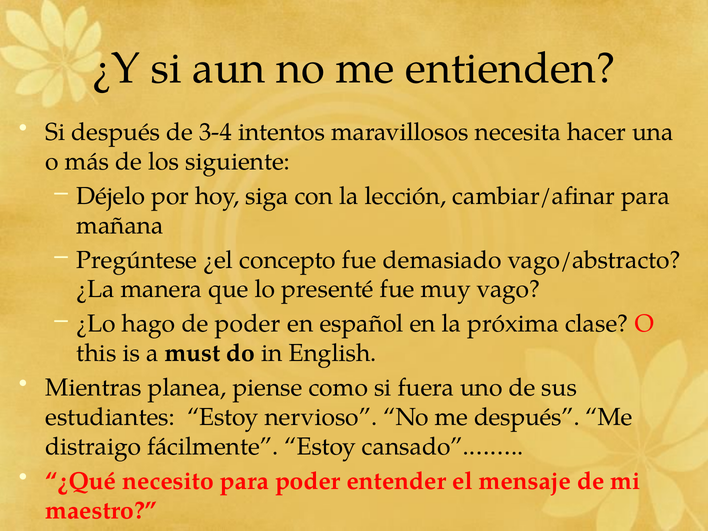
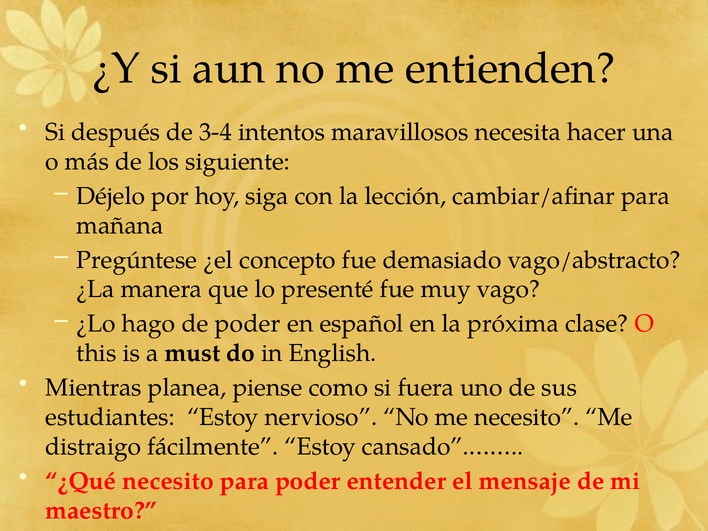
me después: después -> necesito
